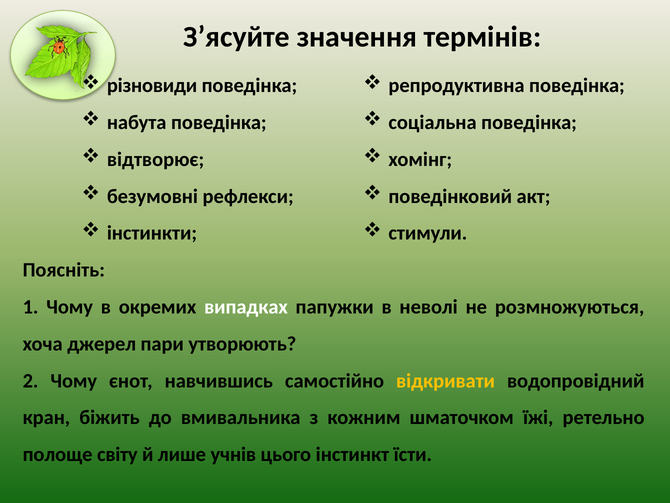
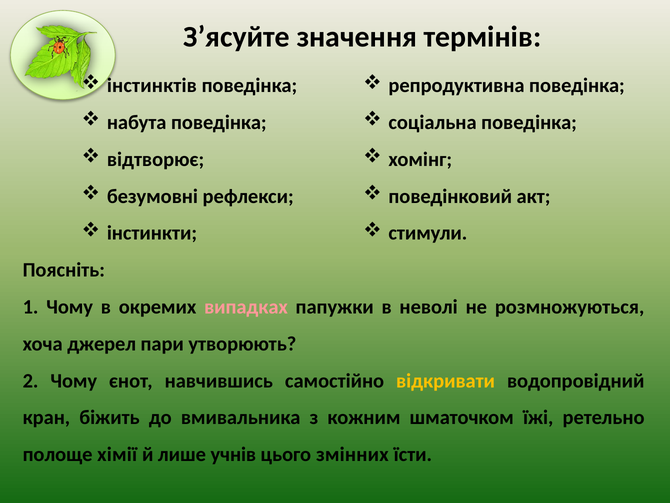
різновиди: різновиди -> інстинктів
випадках colour: white -> pink
світу: світу -> хімії
інстинкт: інстинкт -> змінних
